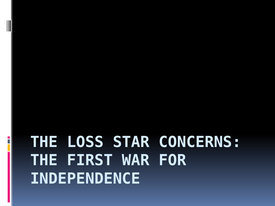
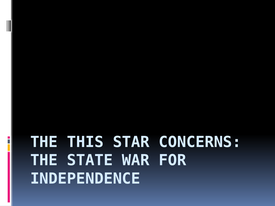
LOSS: LOSS -> THIS
FIRST: FIRST -> STATE
